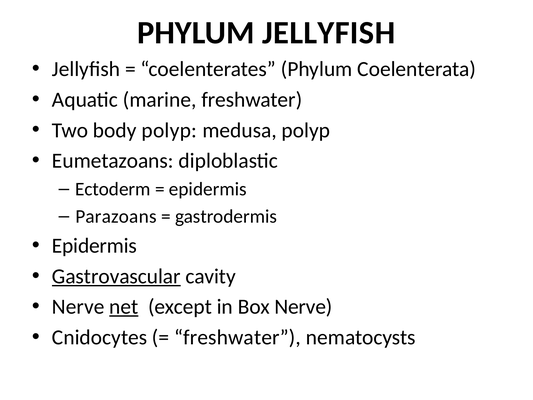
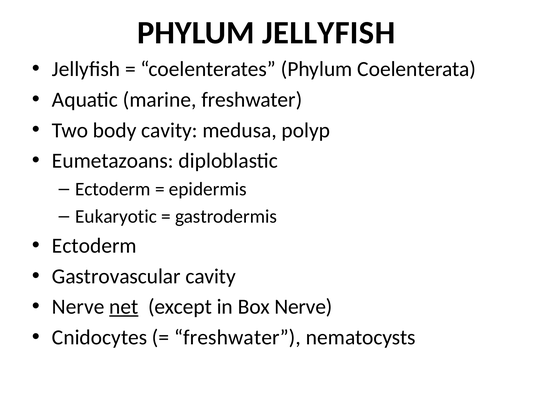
body polyp: polyp -> cavity
Parazoans: Parazoans -> Eukaryotic
Epidermis at (94, 246): Epidermis -> Ectoderm
Gastrovascular underline: present -> none
